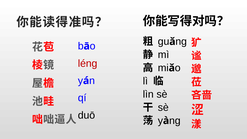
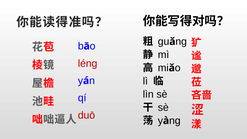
duō colour: black -> red
